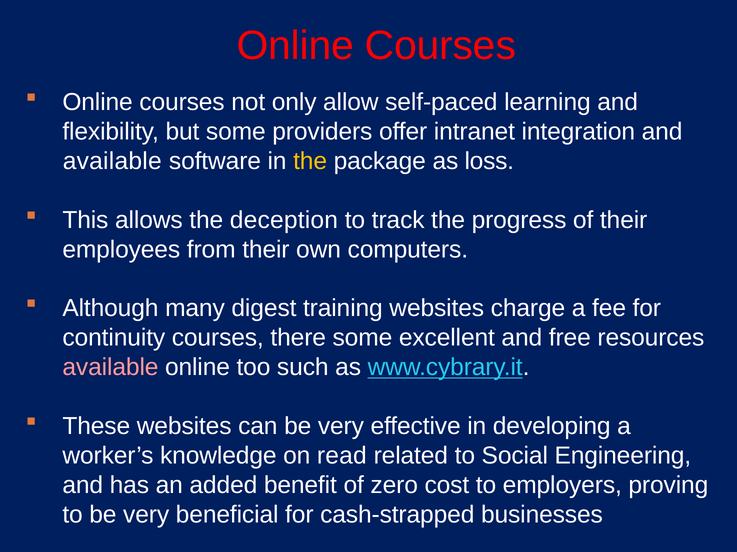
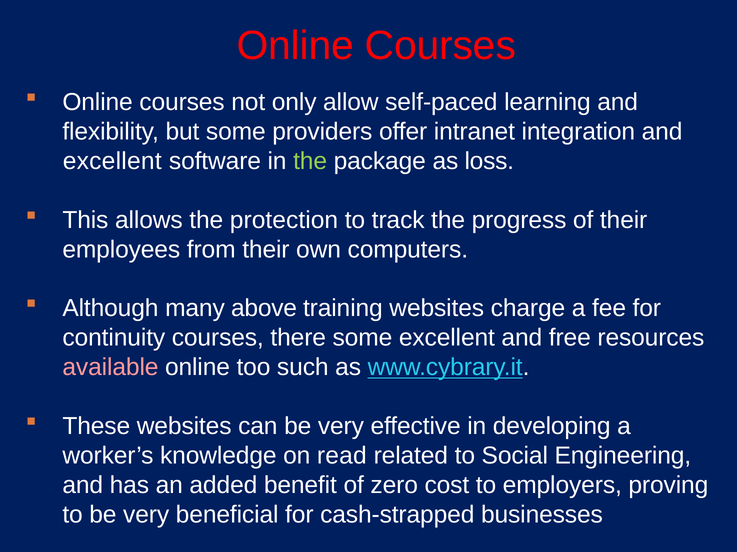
available at (112, 161): available -> excellent
the at (310, 161) colour: yellow -> light green
deception: deception -> protection
digest: digest -> above
